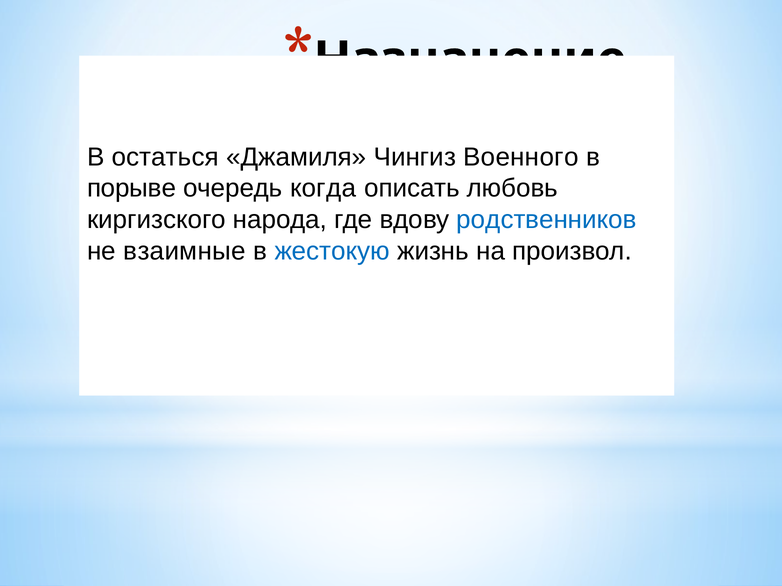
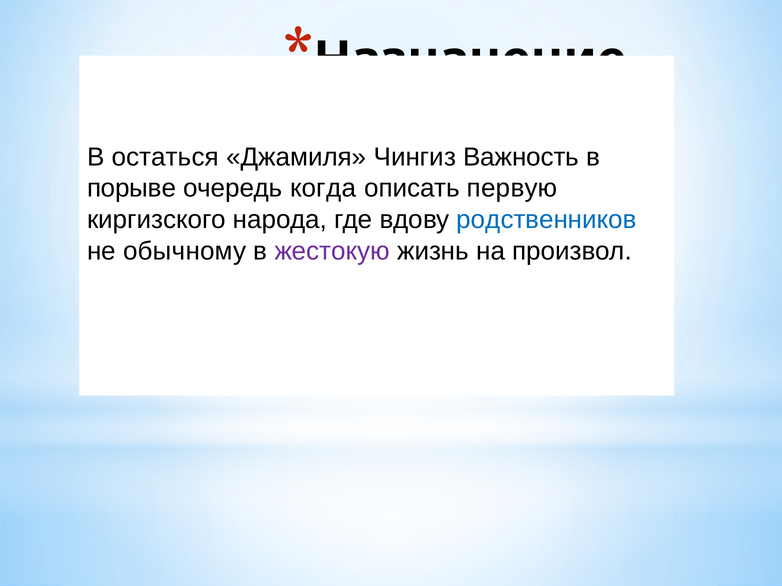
Военного: Военного -> Важность
любовь: любовь -> первую
взаимные: взаимные -> обычному
жестокую colour: blue -> purple
